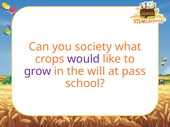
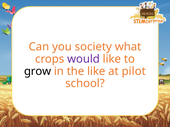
grow colour: purple -> black
the will: will -> like
pass: pass -> pilot
